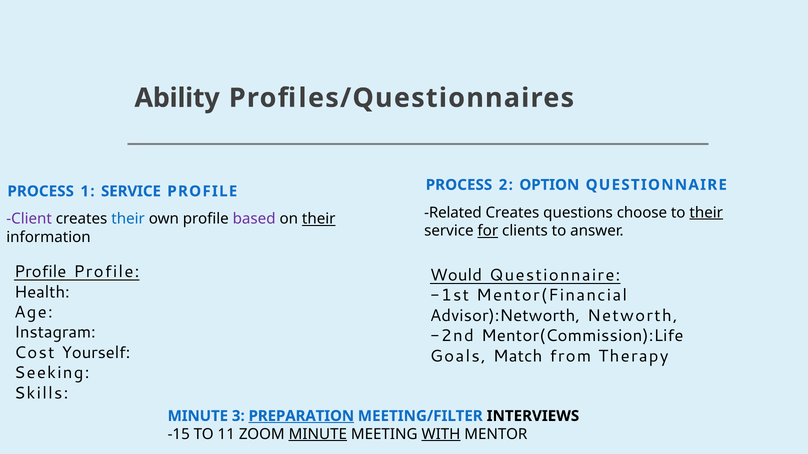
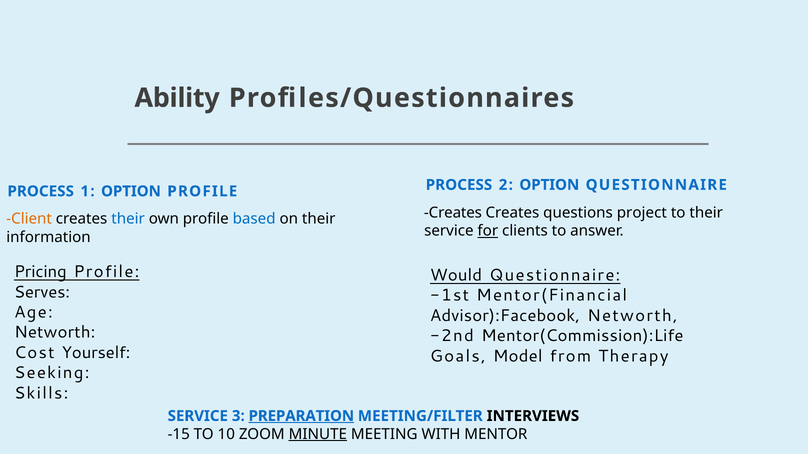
1 SERVICE: SERVICE -> OPTION
Related at (453, 213): Related -> Creates
choose: choose -> project
their at (706, 213) underline: present -> none
Client colour: purple -> orange
based colour: purple -> blue
their at (319, 219) underline: present -> none
Profile at (40, 272): Profile -> Pricing
Health: Health -> Serves
Advisor):Networth: Advisor):Networth -> Advisor):Facebook
Instagram at (55, 333): Instagram -> Networth
Match: Match -> Model
MINUTE at (198, 416): MINUTE -> SERVICE
11: 11 -> 10
WITH underline: present -> none
